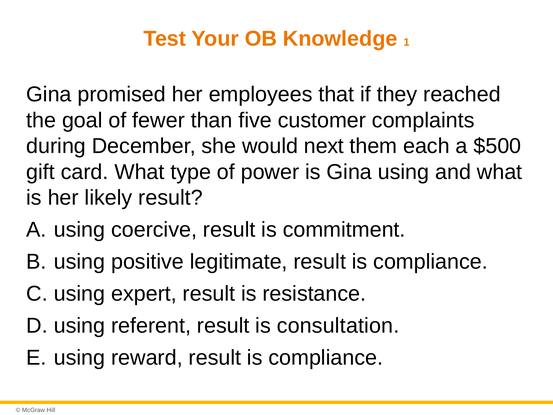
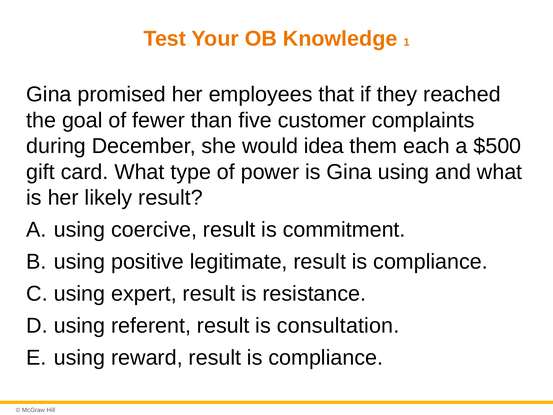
next: next -> idea
